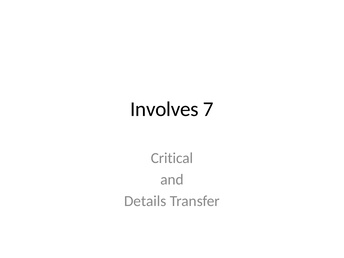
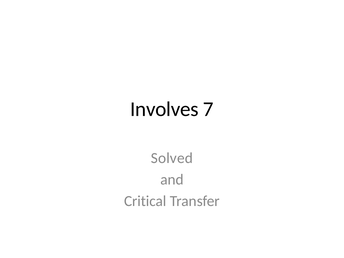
Critical: Critical -> Solved
Details: Details -> Critical
